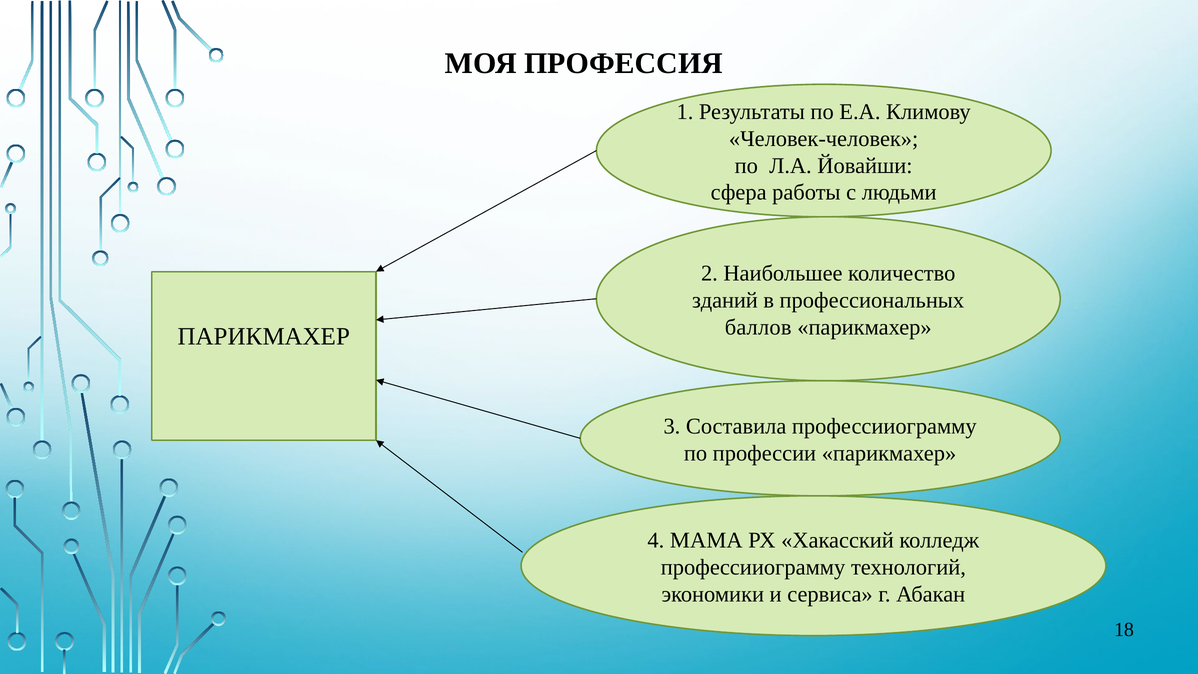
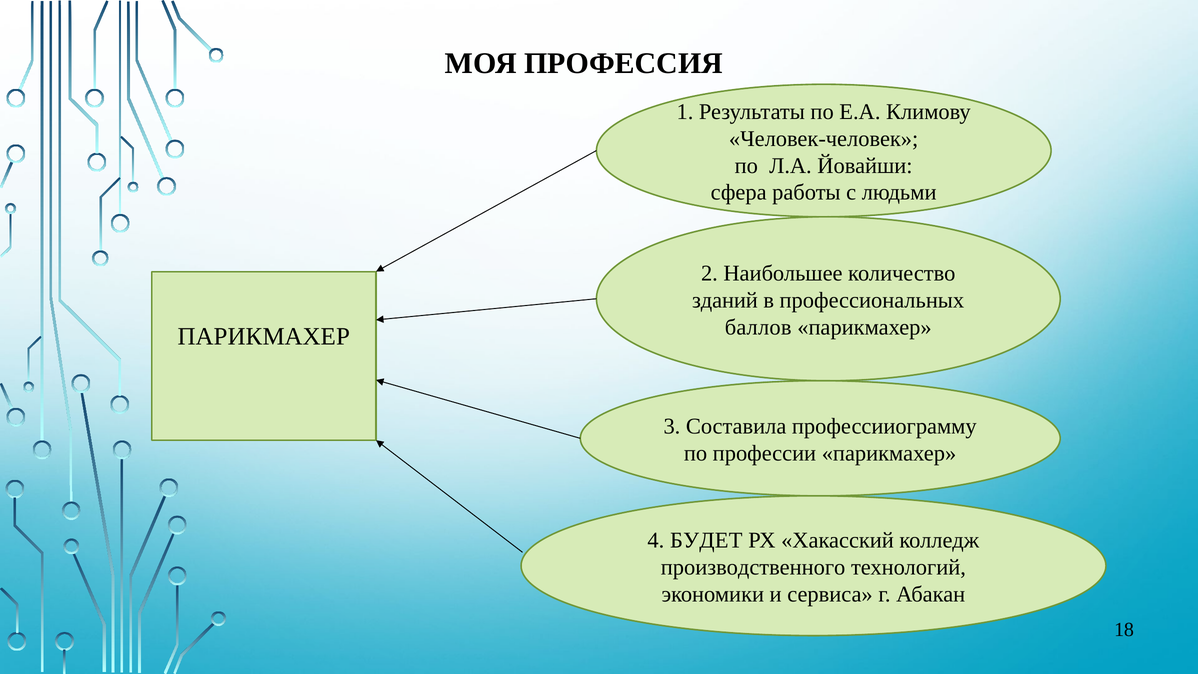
МАМА: МАМА -> БУДЕТ
профессииограмму at (753, 567): профессииограмму -> производственного
